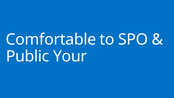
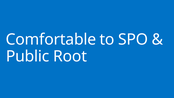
Your: Your -> Root
